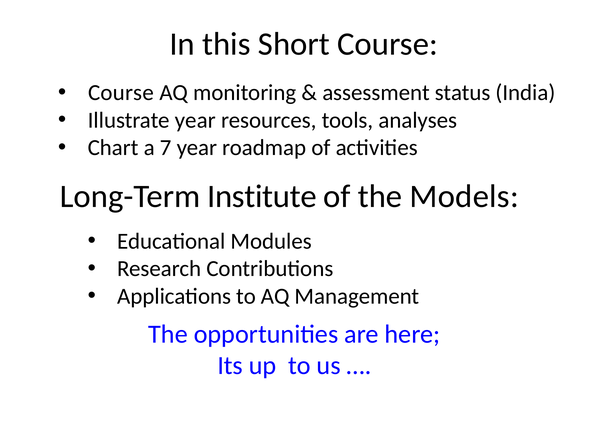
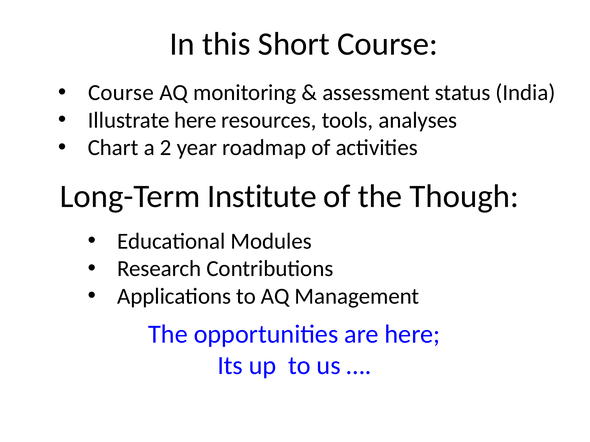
Illustrate year: year -> here
7: 7 -> 2
Models: Models -> Though
